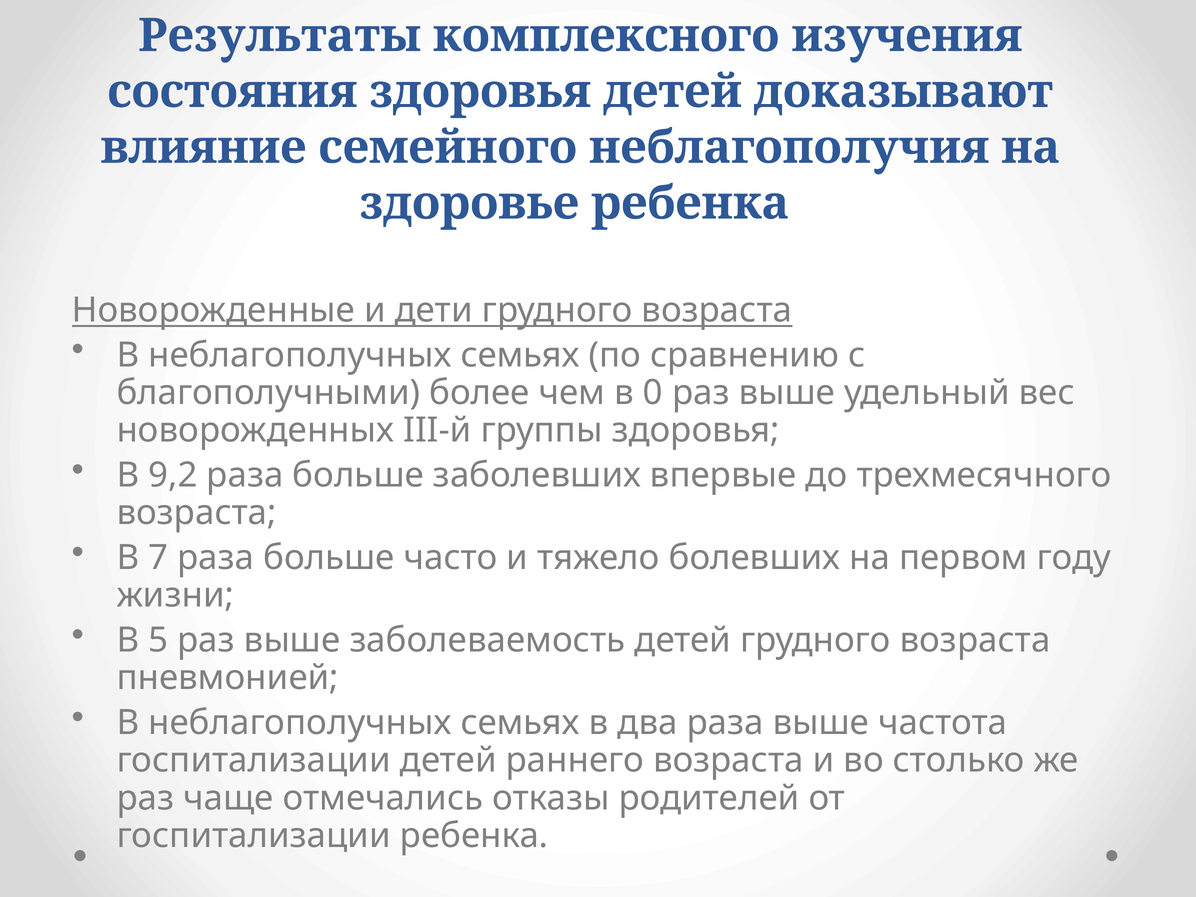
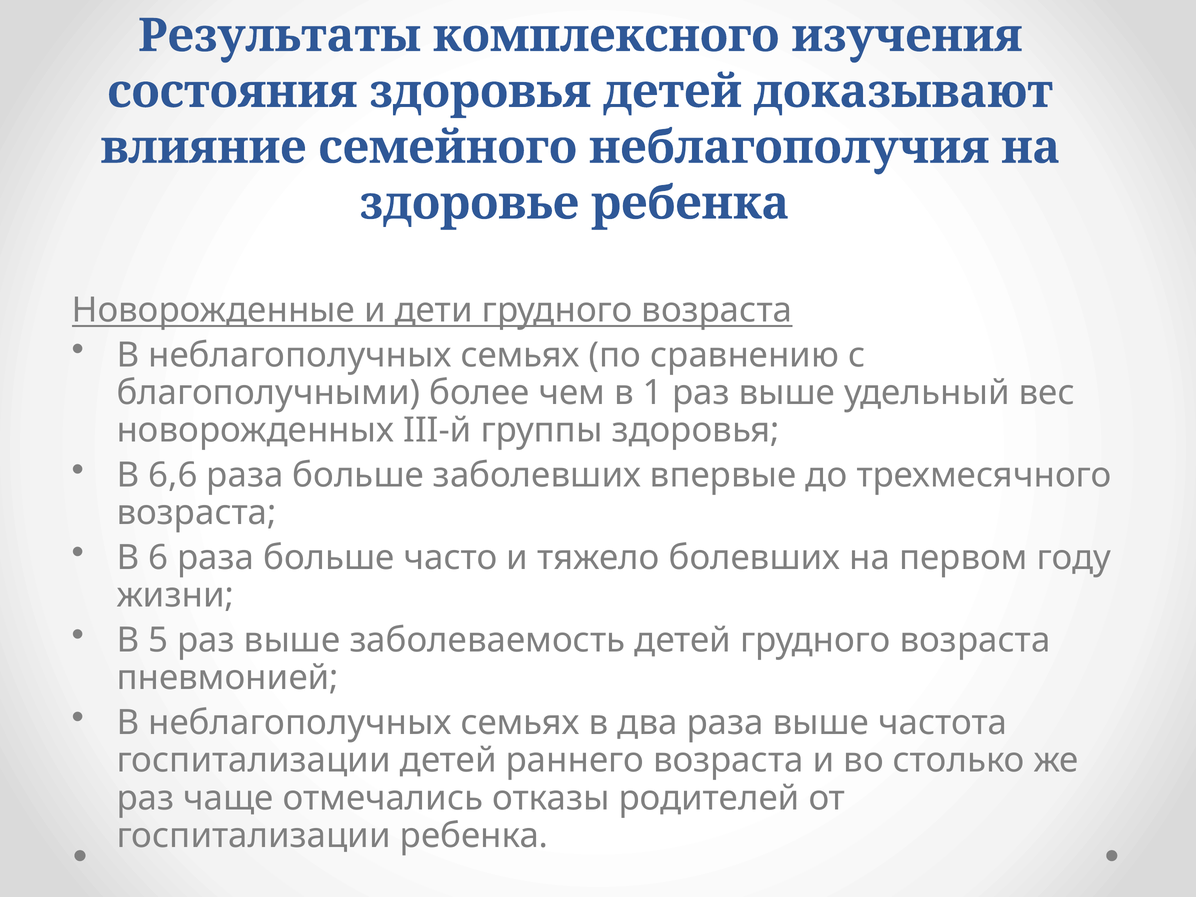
0: 0 -> 1
9,2: 9,2 -> 6,6
7: 7 -> 6
